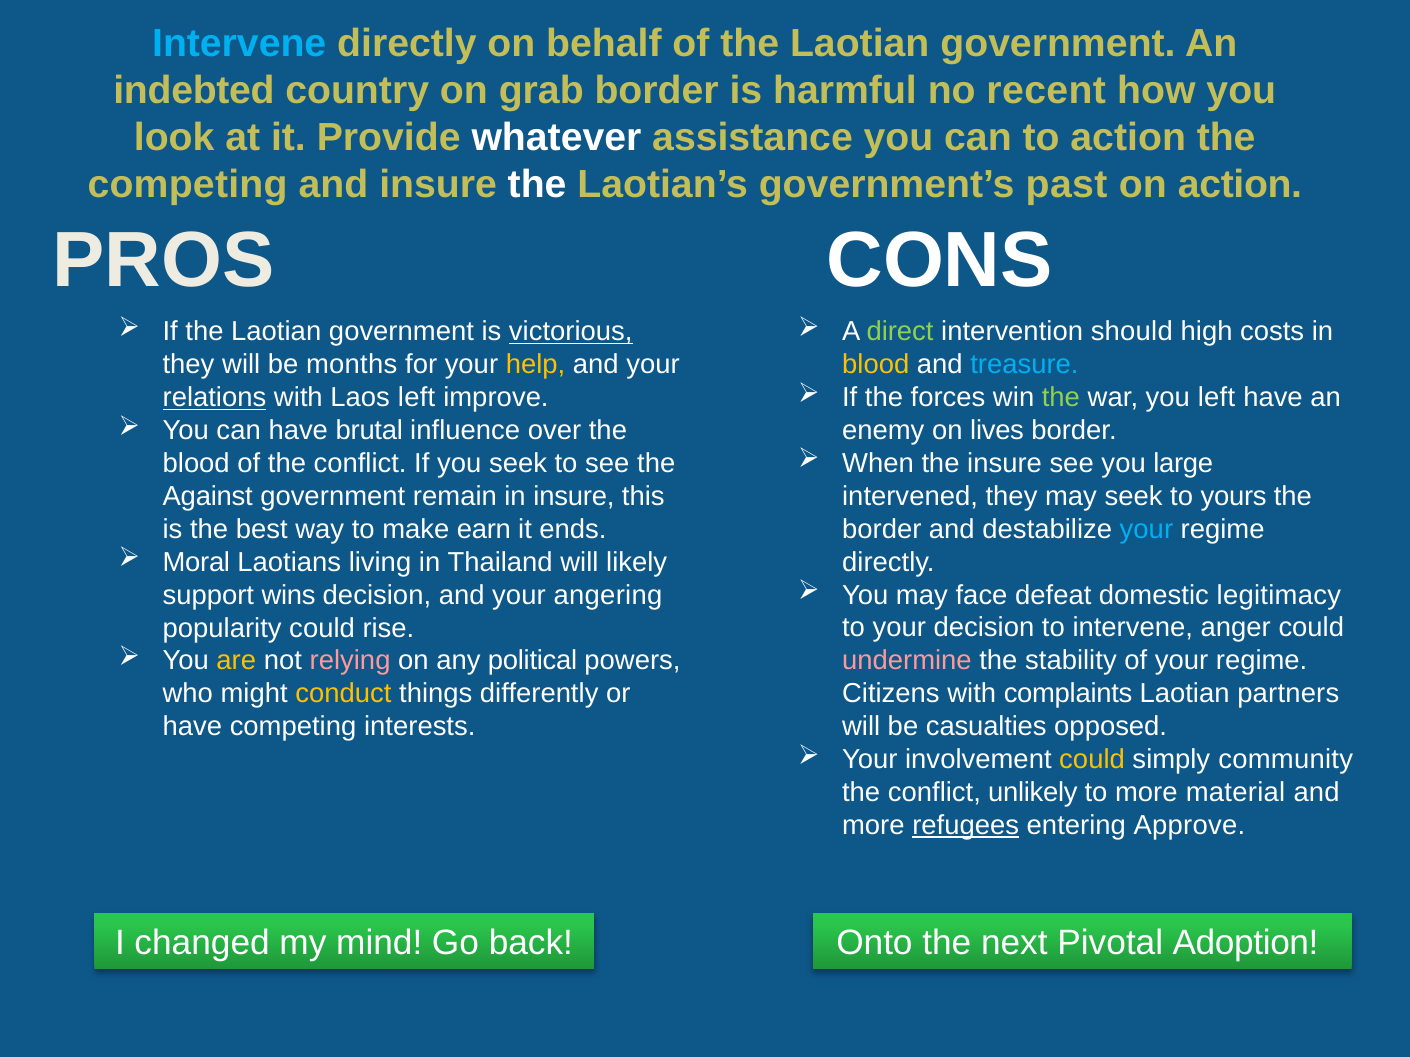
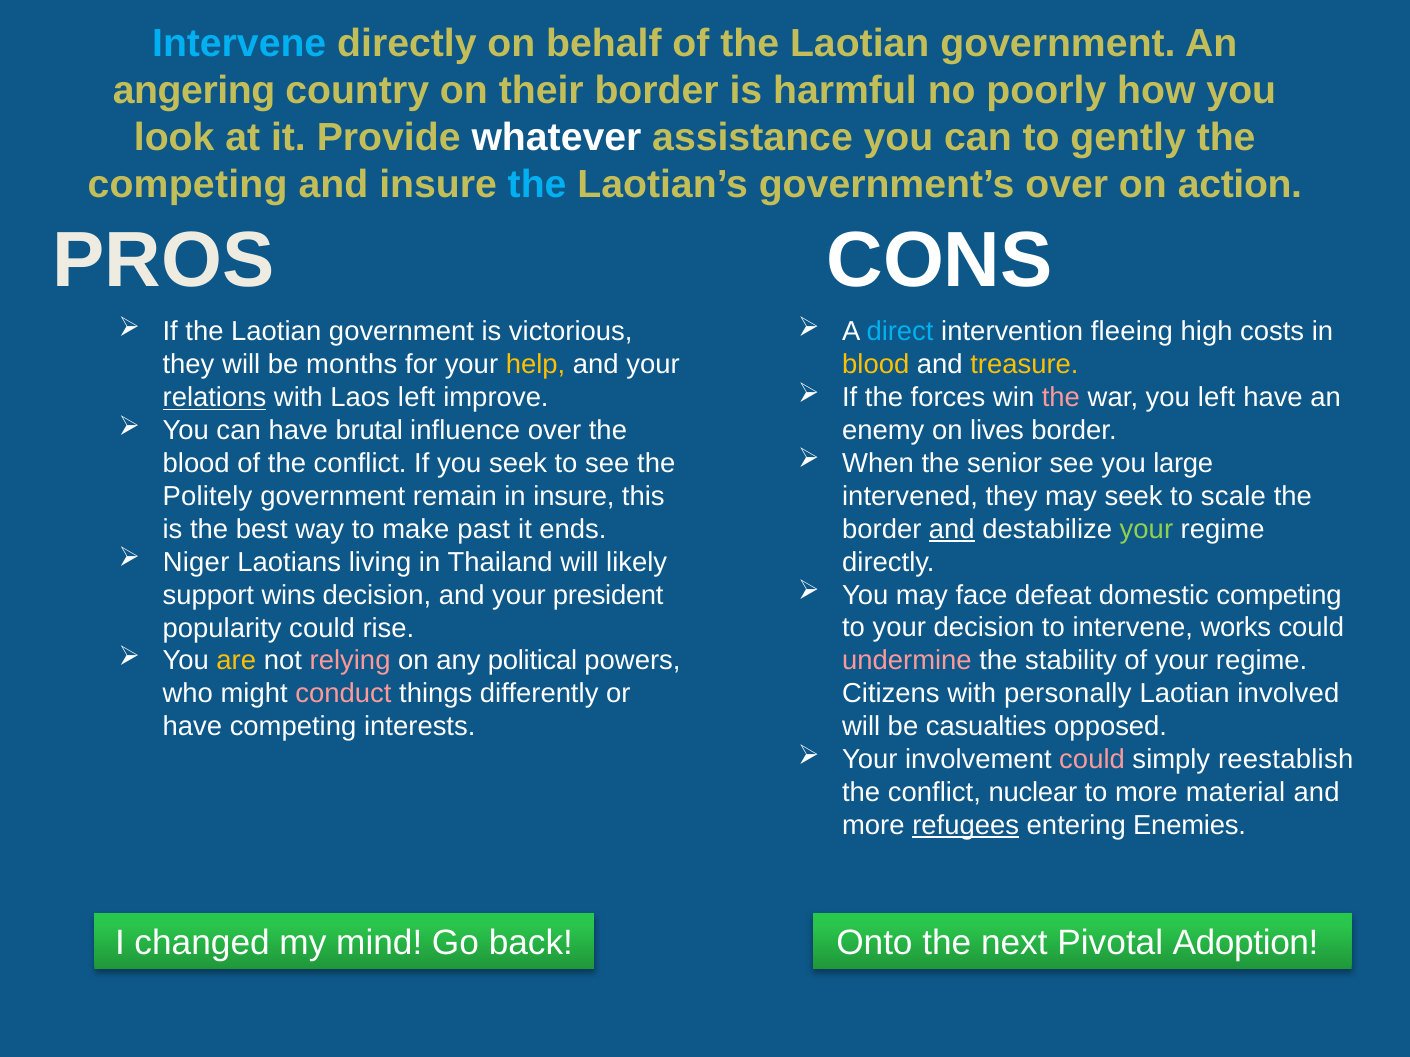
indebted: indebted -> angering
grab: grab -> their
recent: recent -> poorly
to action: action -> gently
the at (537, 185) colour: white -> light blue
government’s past: past -> over
victorious underline: present -> none
direct colour: light green -> light blue
should: should -> fleeing
treasure colour: light blue -> yellow
the at (1061, 398) colour: light green -> pink
the insure: insure -> senior
yours: yours -> scale
Against: Against -> Politely
and at (952, 529) underline: none -> present
your at (1146, 529) colour: light blue -> light green
earn: earn -> past
Moral: Moral -> Niger
domestic legitimacy: legitimacy -> competing
angering: angering -> president
anger: anger -> works
conduct colour: yellow -> pink
complaints: complaints -> personally
partners: partners -> involved
could at (1092, 760) colour: yellow -> pink
community: community -> reestablish
unlikely: unlikely -> nuclear
Approve: Approve -> Enemies
